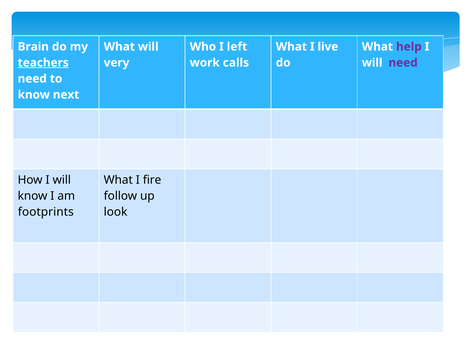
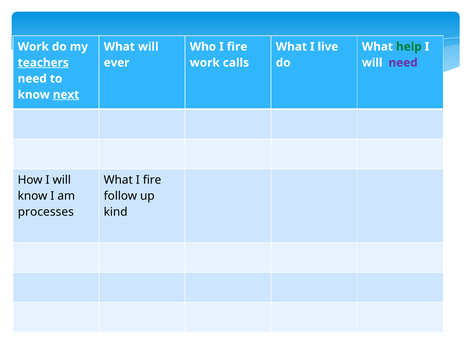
Brain at (33, 47): Brain -> Work
Who I left: left -> fire
help colour: purple -> green
very: very -> ever
next underline: none -> present
footprints: footprints -> processes
look: look -> kind
